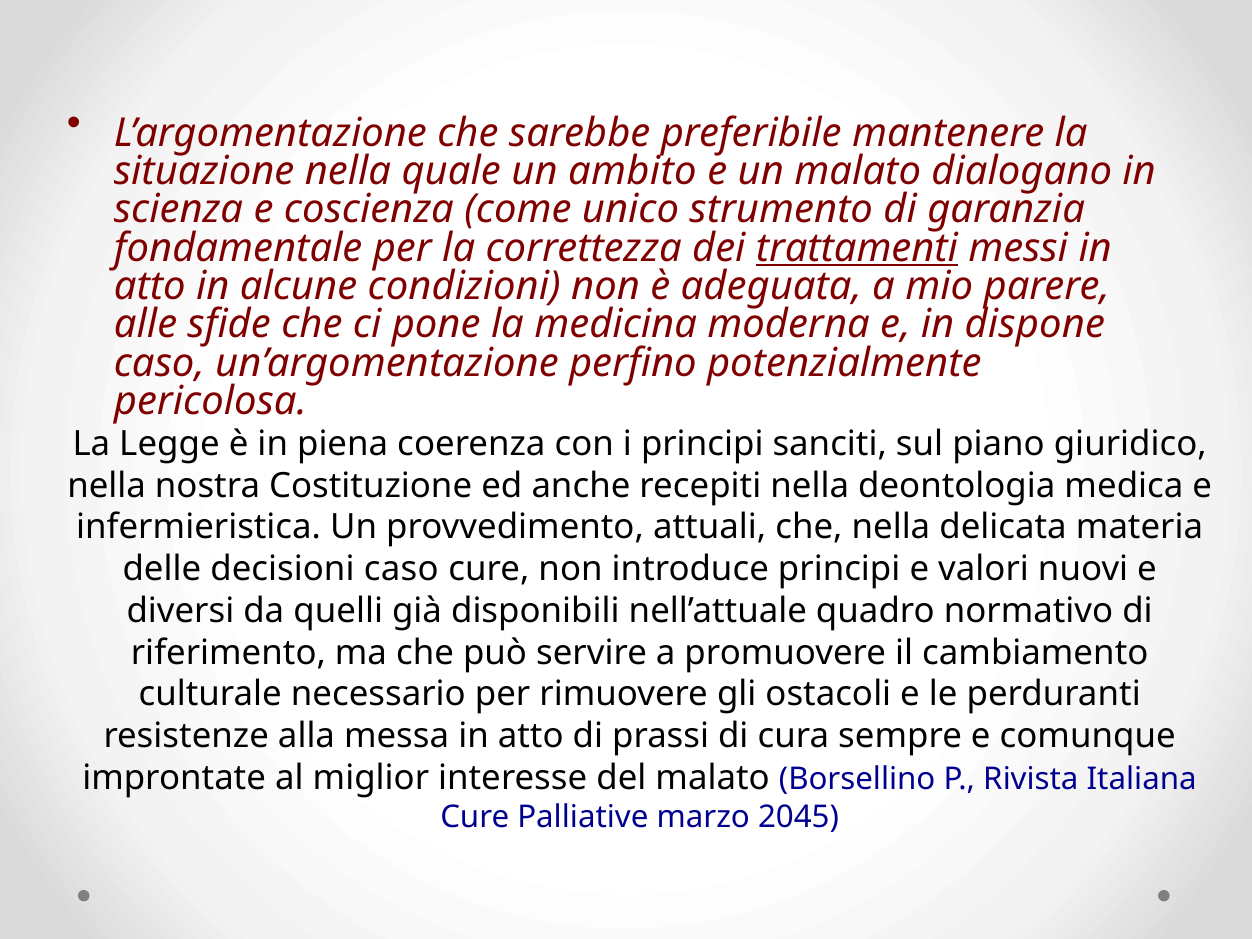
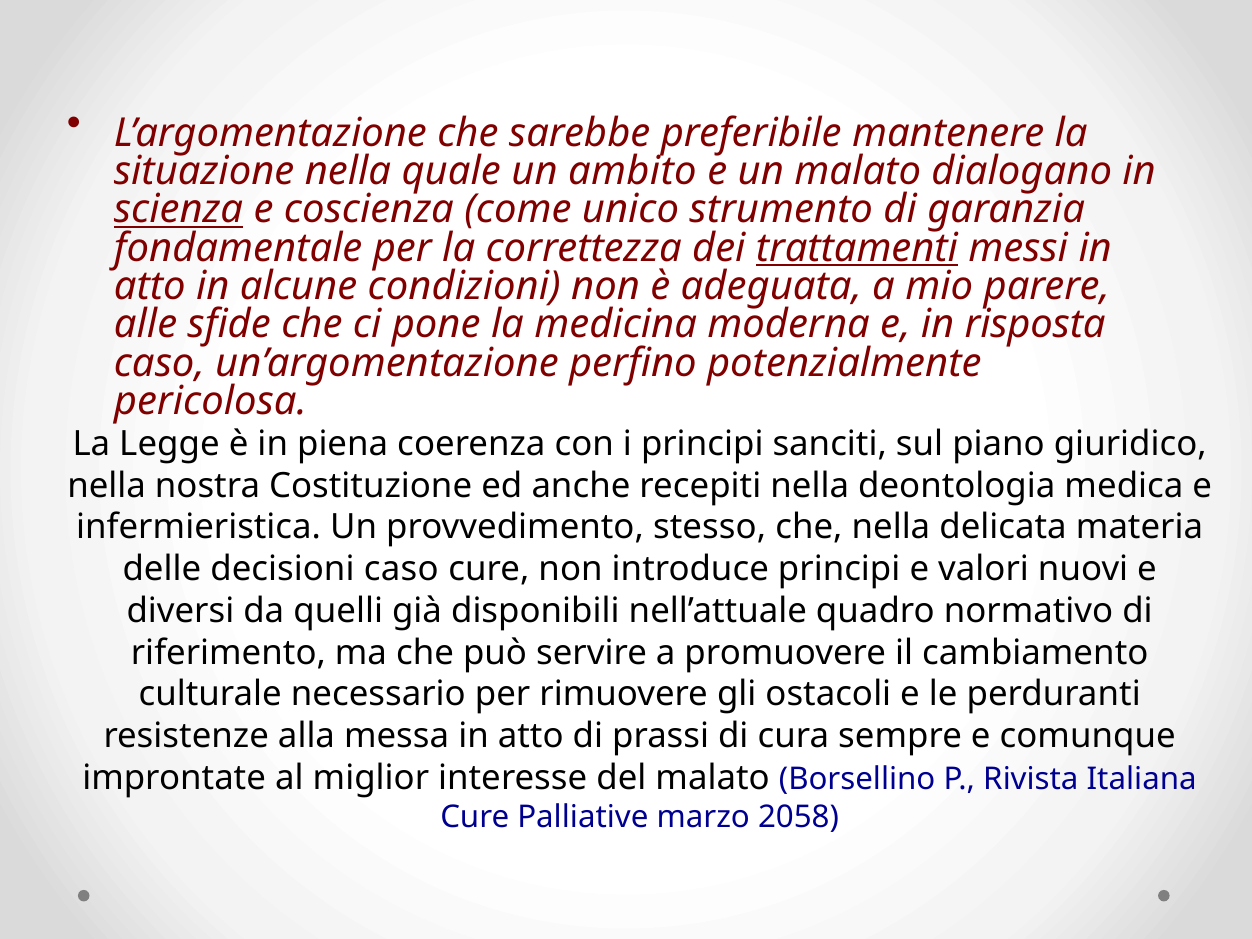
scienza underline: none -> present
dispone: dispone -> risposta
attuali: attuali -> stesso
2045: 2045 -> 2058
